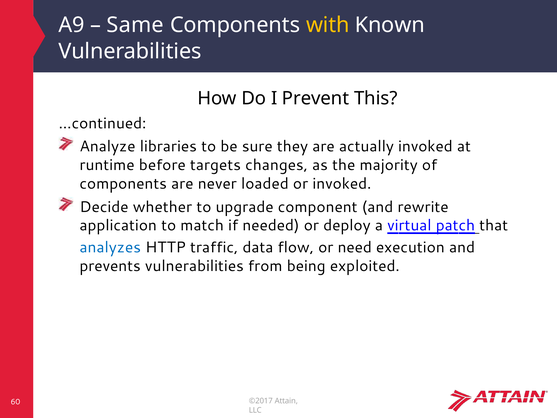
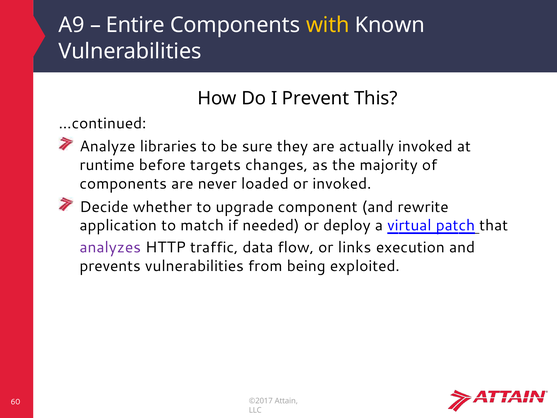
Same: Same -> Entire
analyzes colour: blue -> purple
need: need -> links
